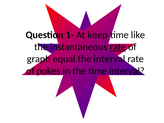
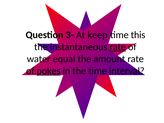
1-: 1- -> 3-
like: like -> this
graph: graph -> water
the interval: interval -> amount
pokes underline: none -> present
